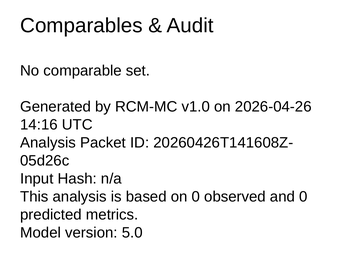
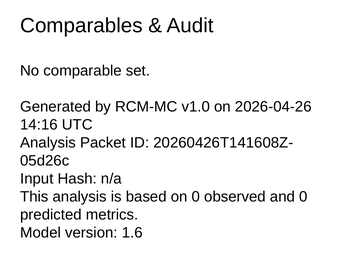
5.0: 5.0 -> 1.6
